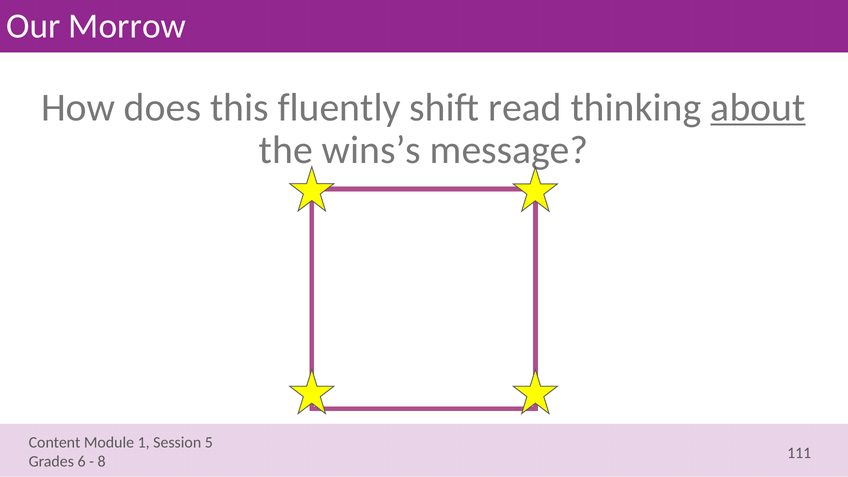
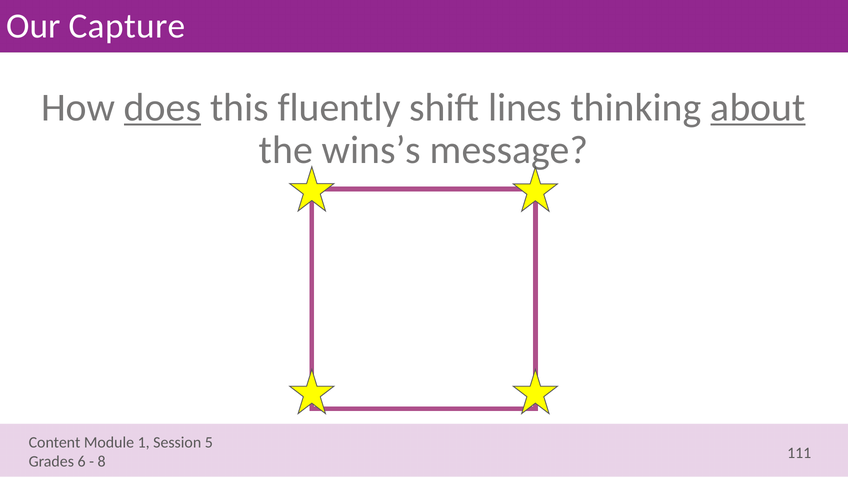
Morrow: Morrow -> Capture
does underline: none -> present
read: read -> lines
